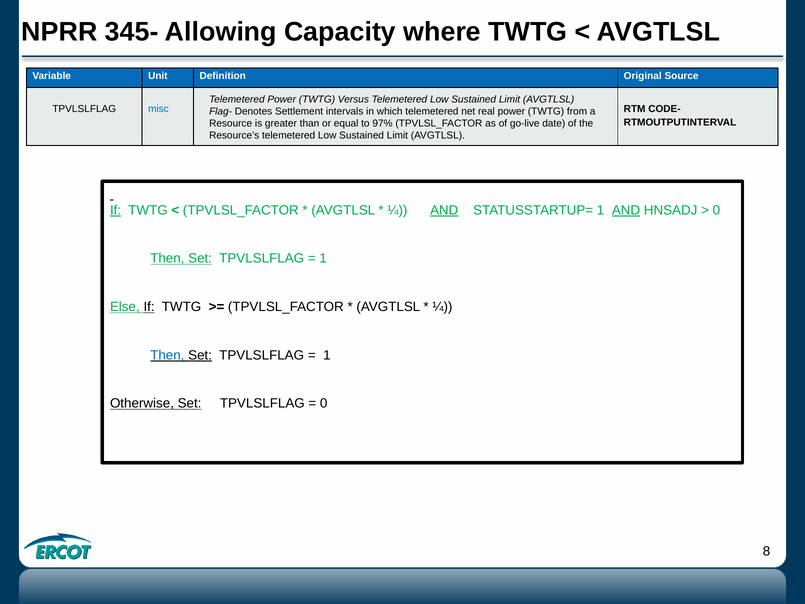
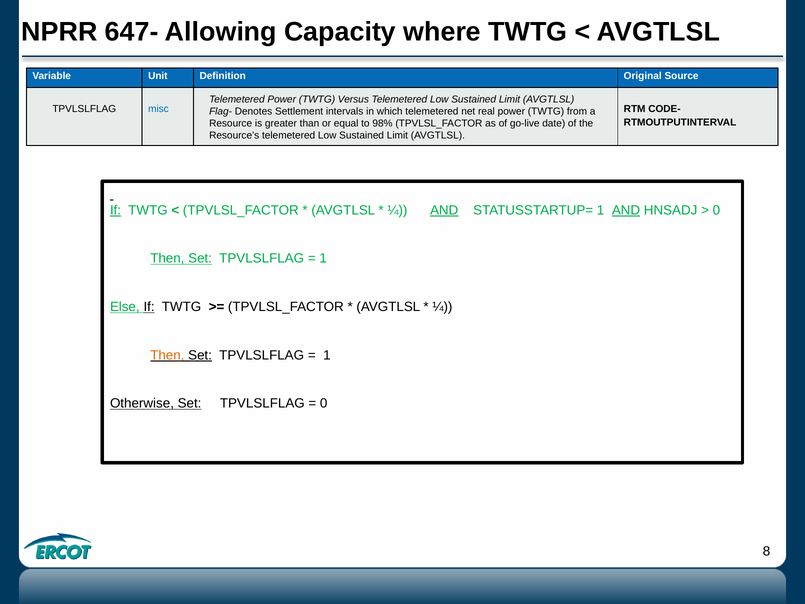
345-: 345- -> 647-
97%: 97% -> 98%
Then at (167, 355) colour: blue -> orange
